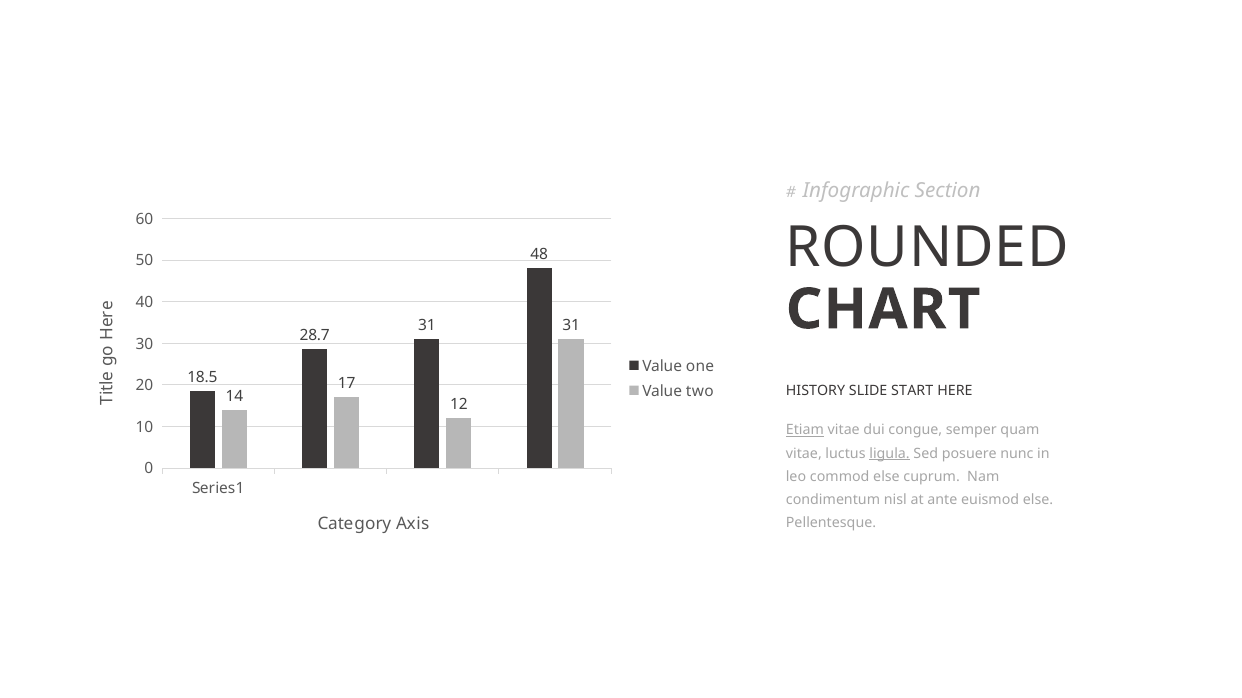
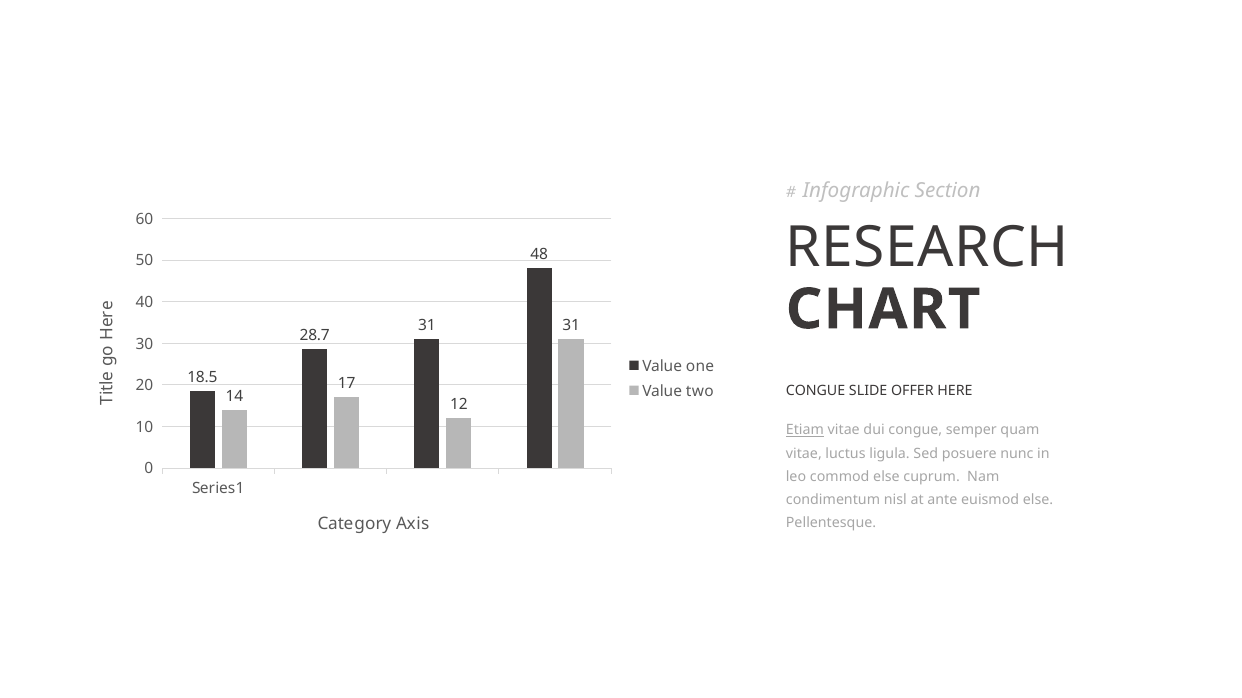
ROUNDED: ROUNDED -> RESEARCH
HISTORY at (816, 392): HISTORY -> CONGUE
START: START -> OFFER
ligula underline: present -> none
